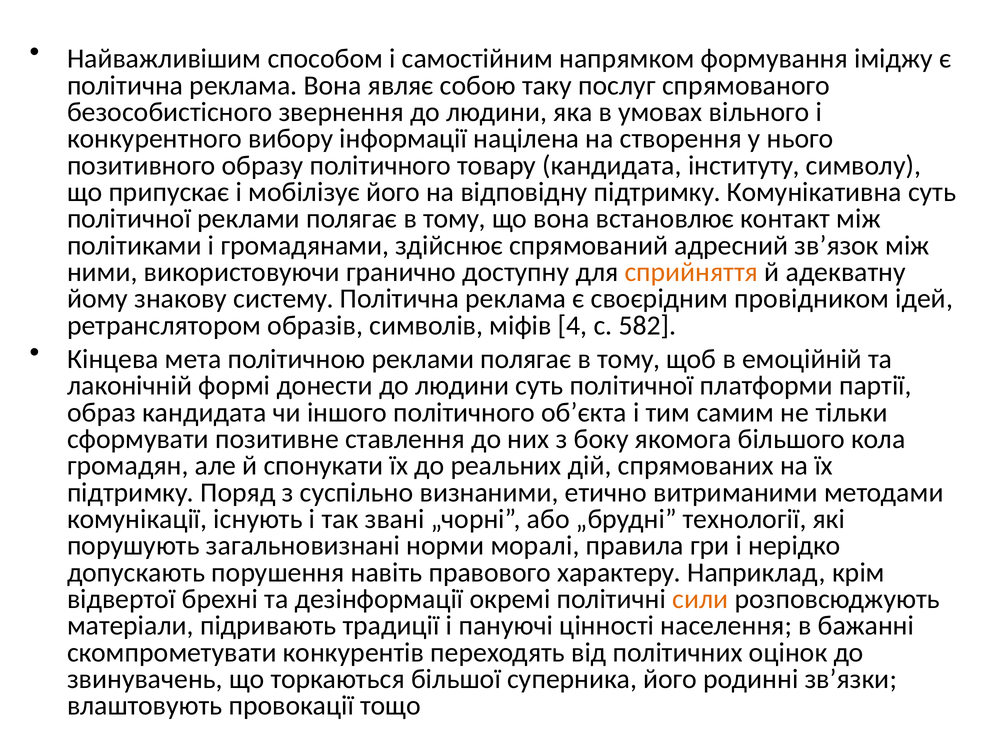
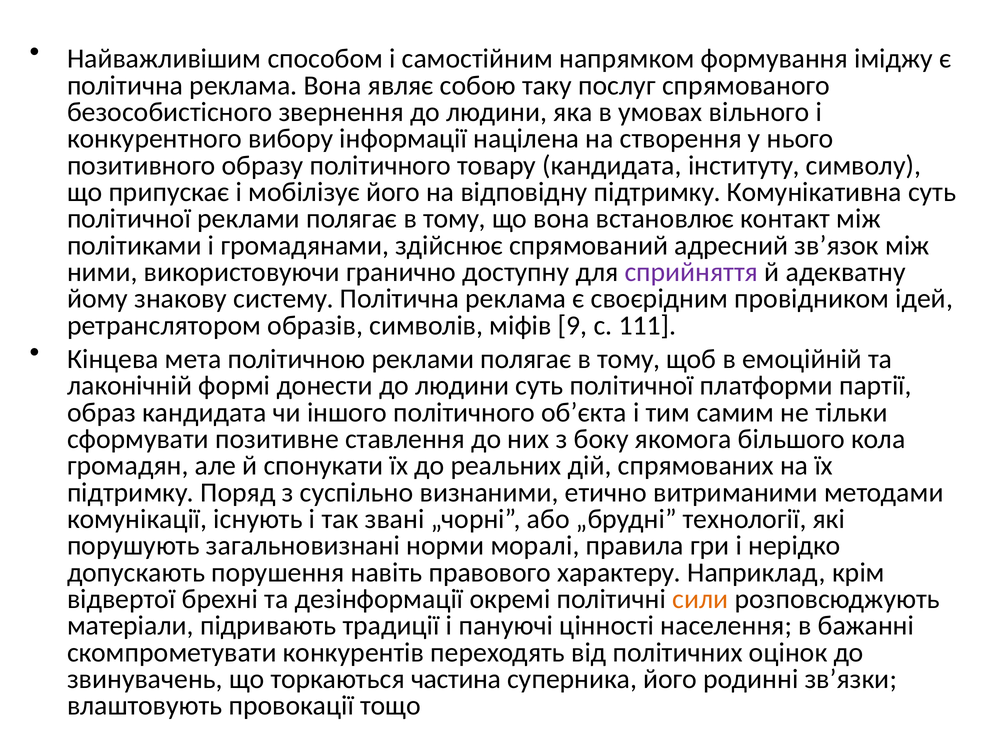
сприйняття colour: orange -> purple
4: 4 -> 9
582: 582 -> 111
більшої: більшої -> частина
